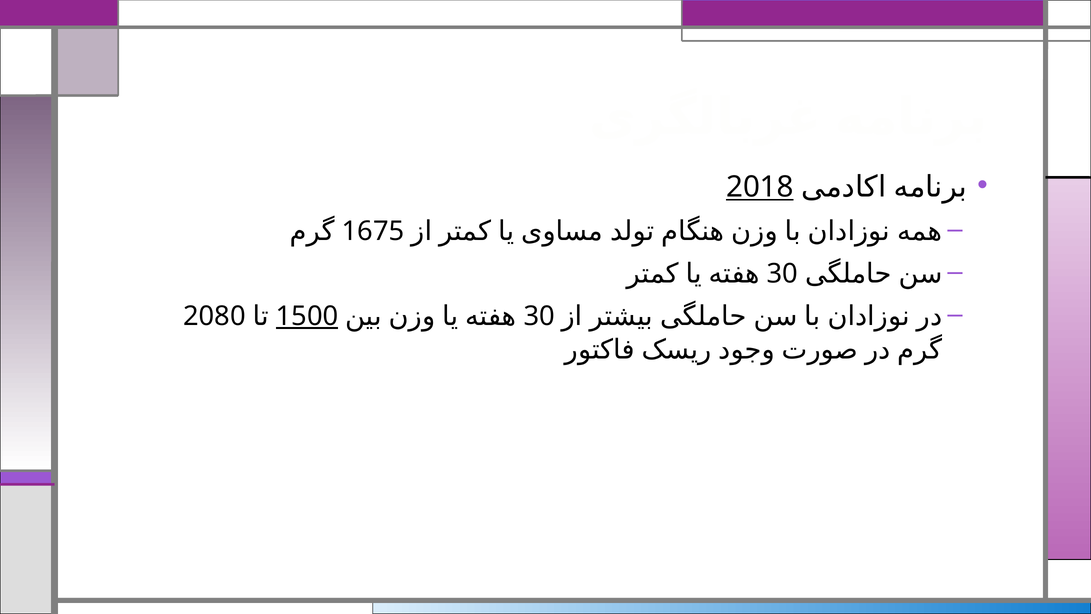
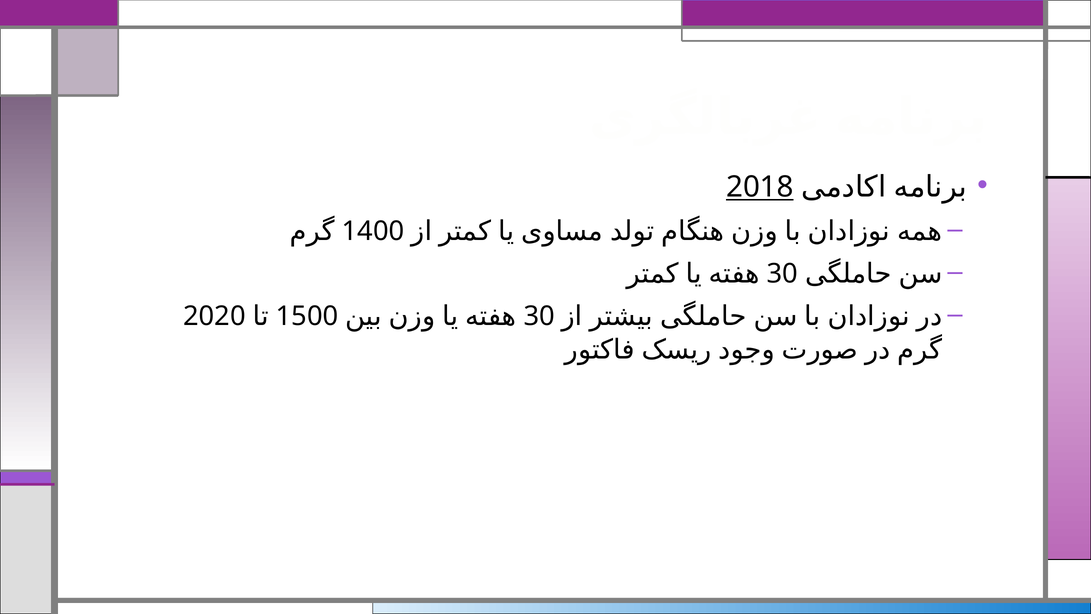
1675: 1675 -> 1400
2080: 2080 -> 2020
1500 underline: present -> none
